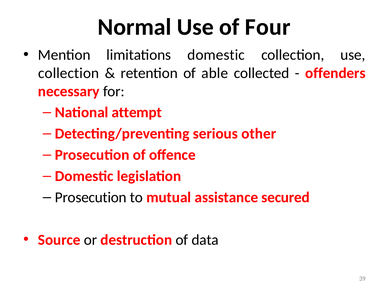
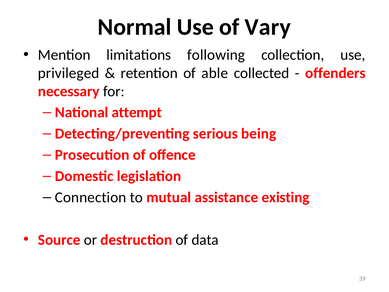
Four: Four -> Vary
limitations domestic: domestic -> following
collection at (69, 73): collection -> privileged
other: other -> being
Prosecution at (91, 197): Prosecution -> Connection
secured: secured -> existing
